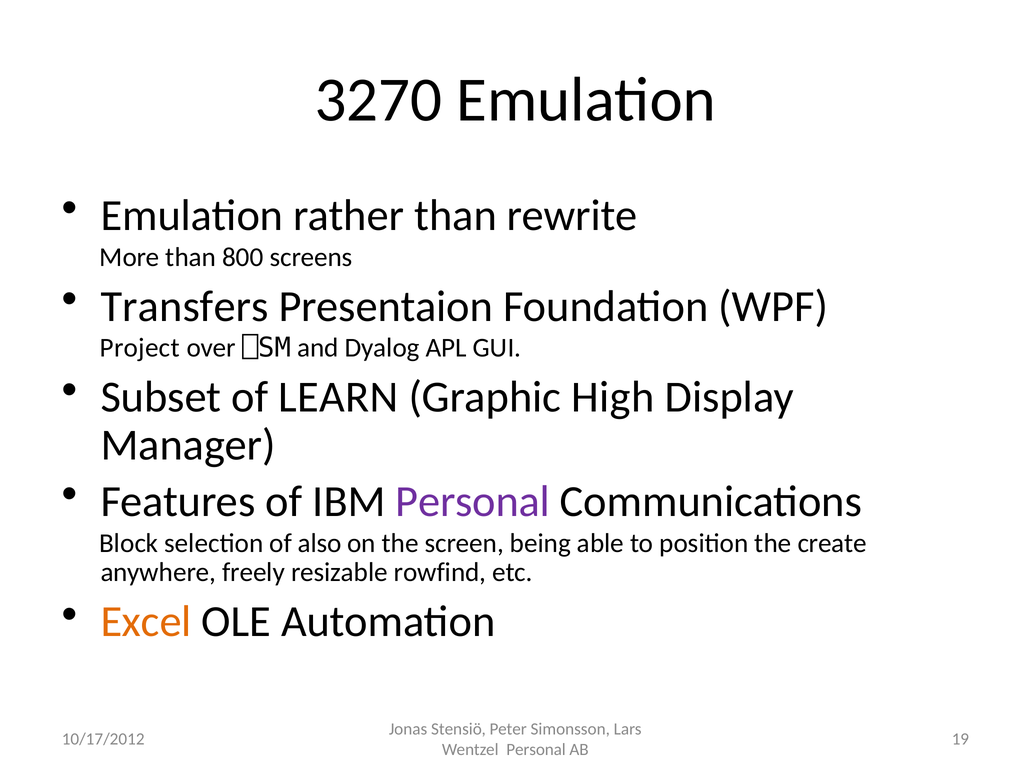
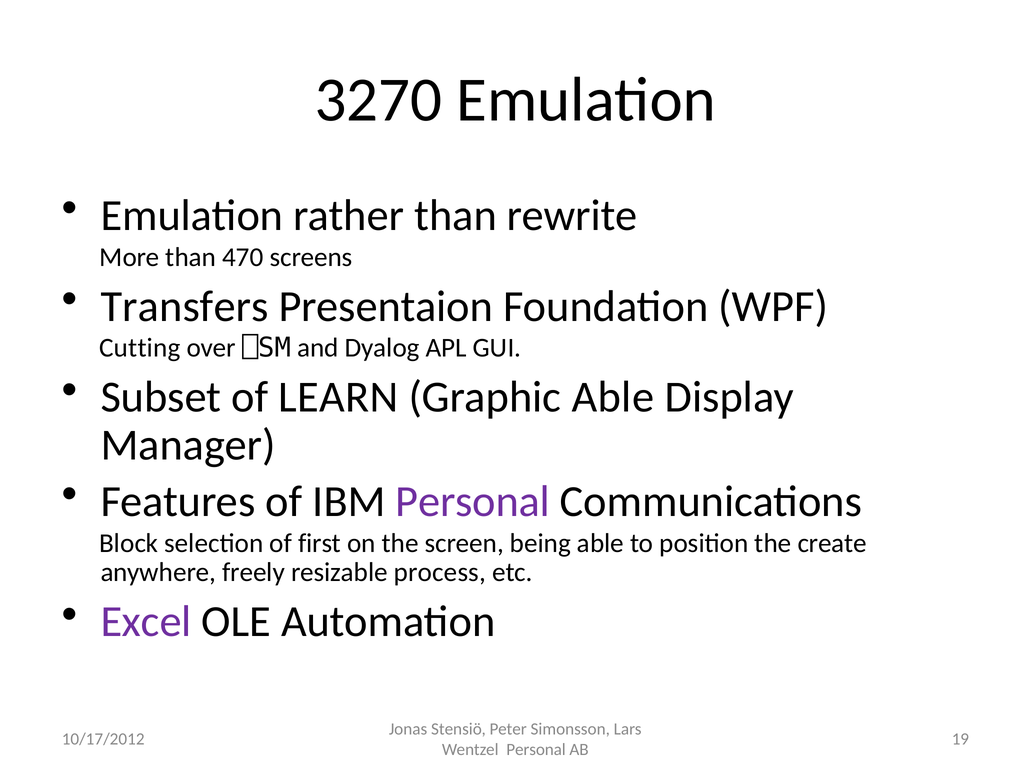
800: 800 -> 470
Project: Project -> Cutting
Graphic High: High -> Able
also: also -> first
rowfind: rowfind -> process
Excel colour: orange -> purple
